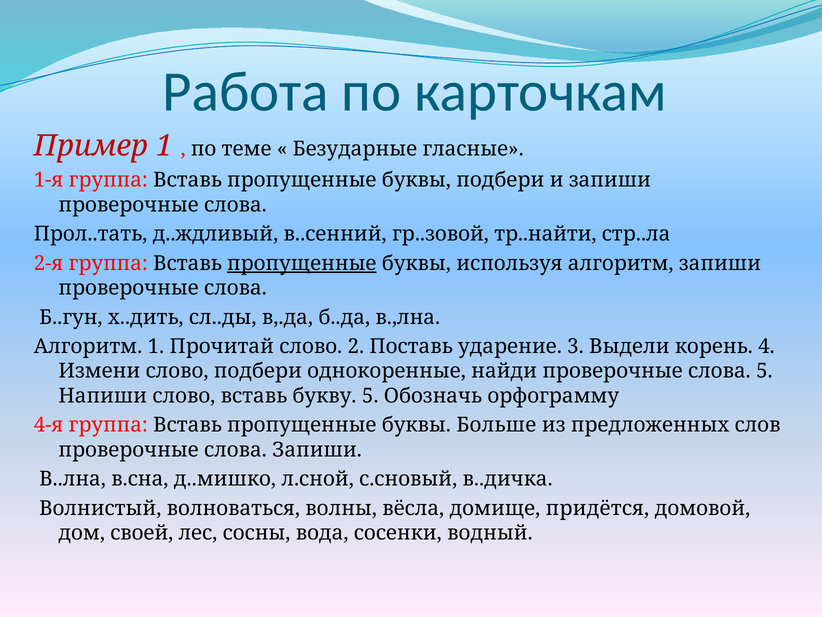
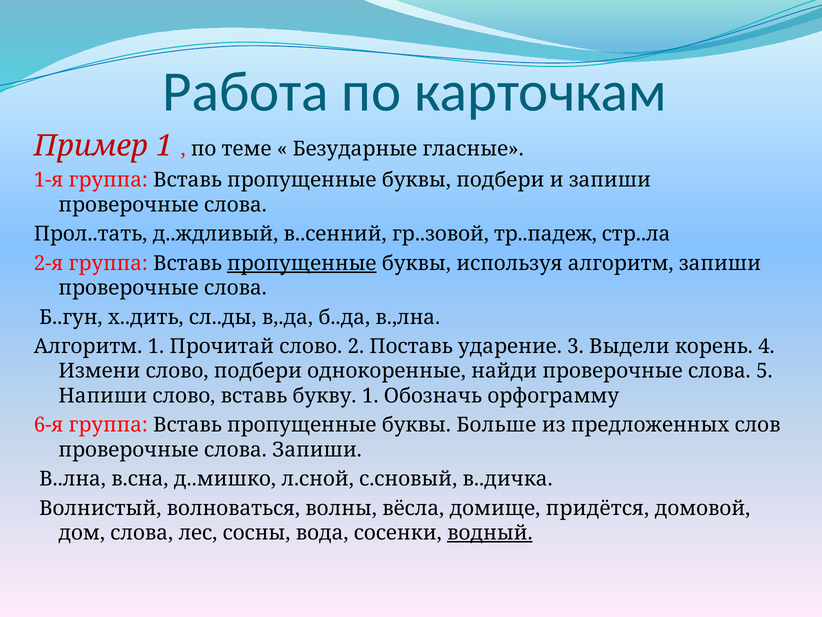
тр..найти: тр..найти -> тр..падеж
букву 5: 5 -> 1
4-я: 4-я -> 6-я
дом своей: своей -> слова
водный underline: none -> present
